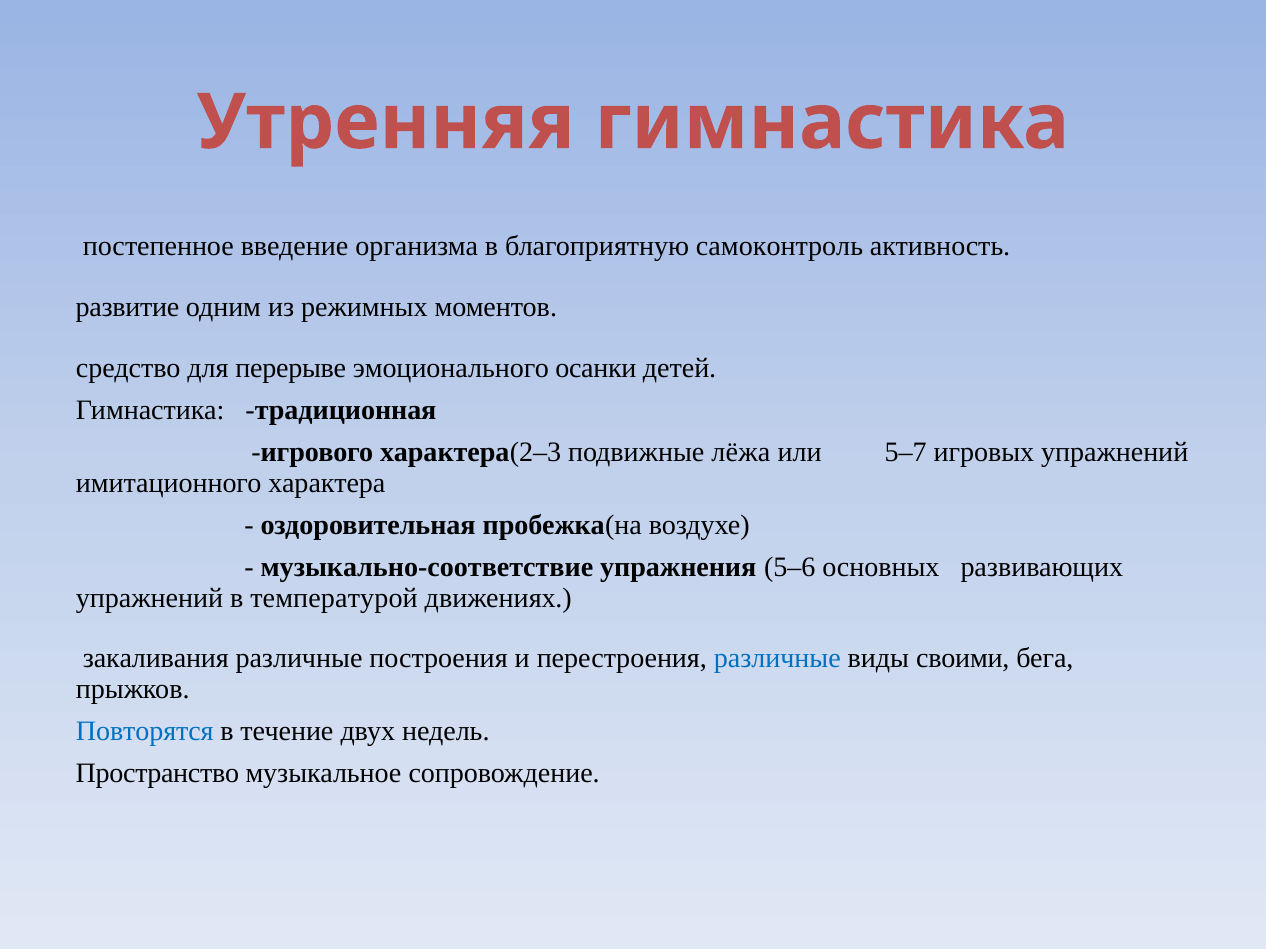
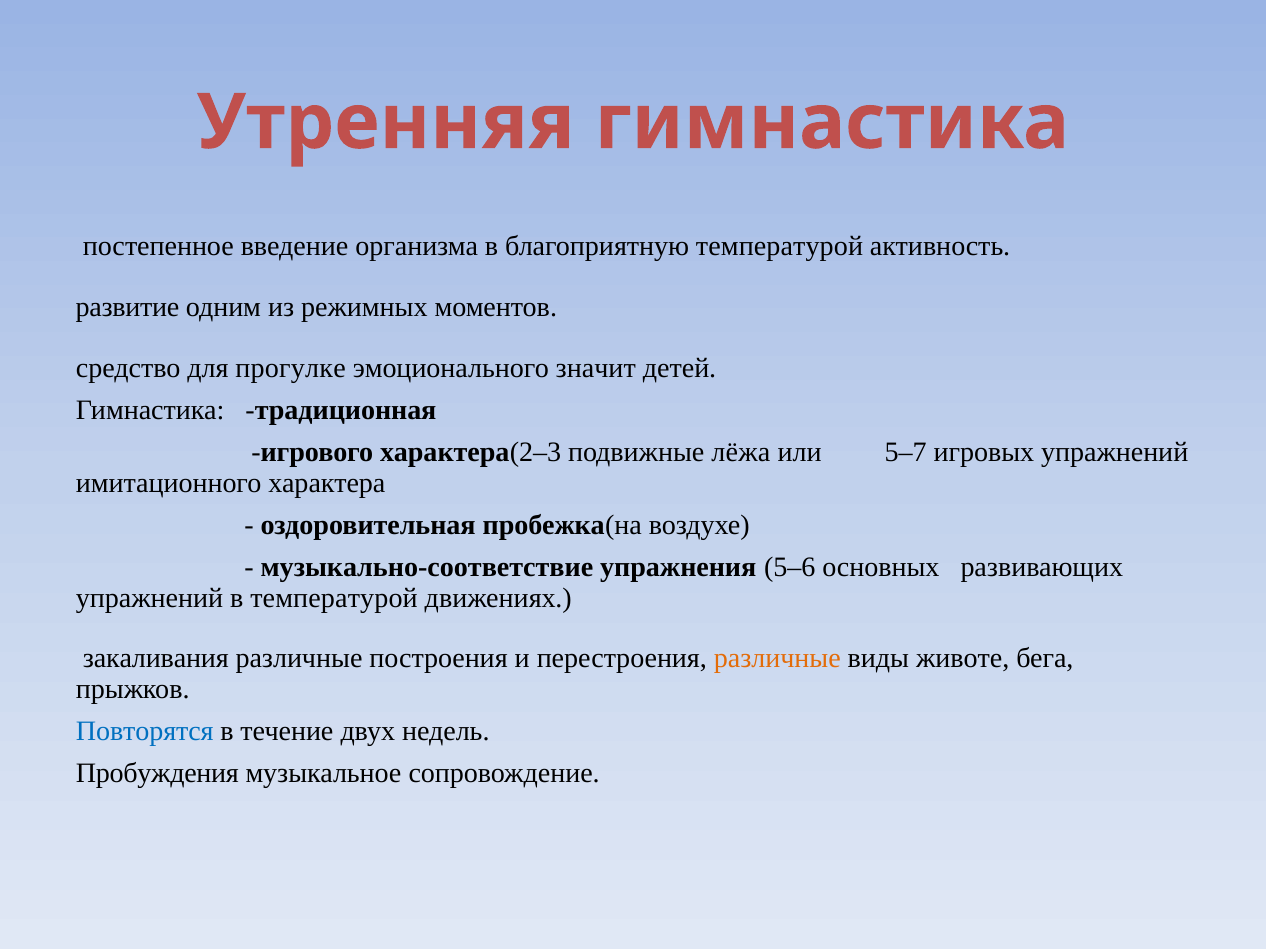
благоприятную самоконтроль: самоконтроль -> температурой
перерыве: перерыве -> прогулке
осанки: осанки -> значит
различные at (777, 659) colour: blue -> orange
своими: своими -> животе
Пространство: Пространство -> Пробуждения
